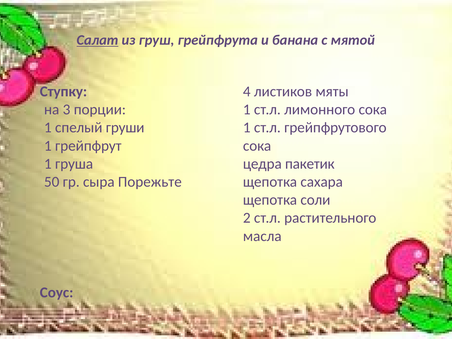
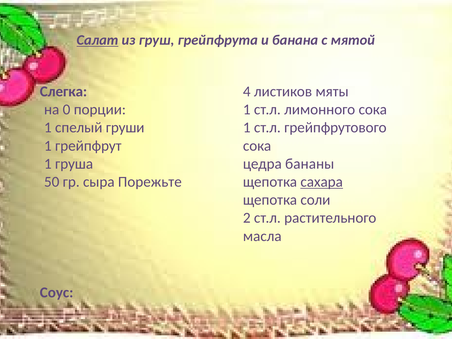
Ступку: Ступку -> Слегка
3: 3 -> 0
пакетик: пакетик -> бананы
сахара underline: none -> present
